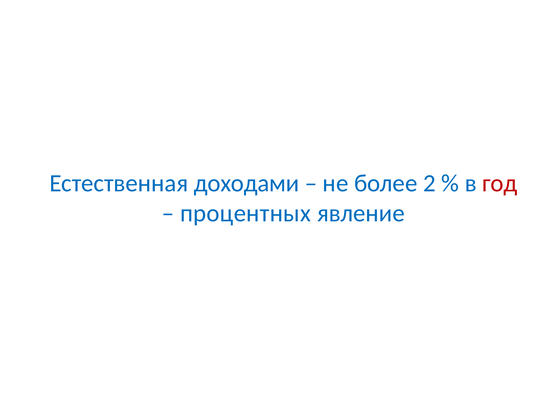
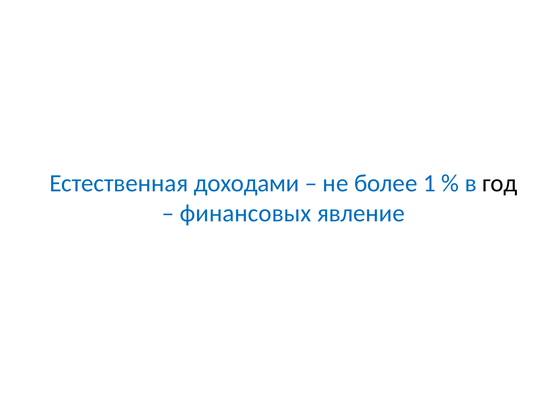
2: 2 -> 1
год colour: red -> black
процентных: процентных -> финансовых
